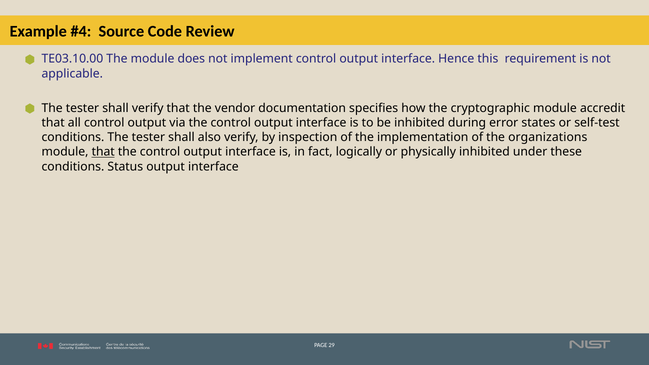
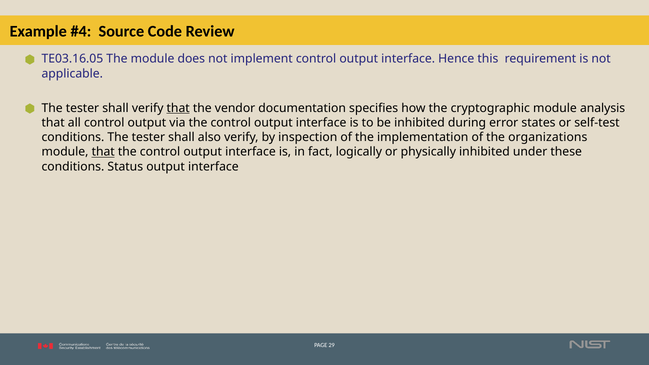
TE03.10.00: TE03.10.00 -> TE03.16.05
that at (178, 108) underline: none -> present
accredit: accredit -> analysis
